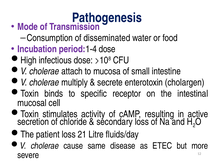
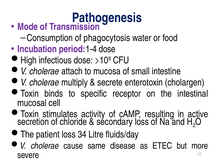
disseminated: disseminated -> phagocytosis
21: 21 -> 34
